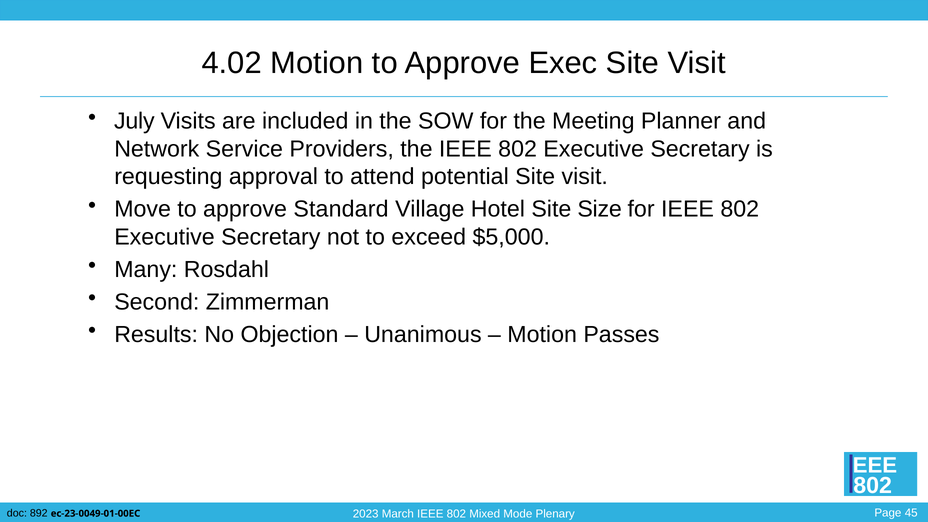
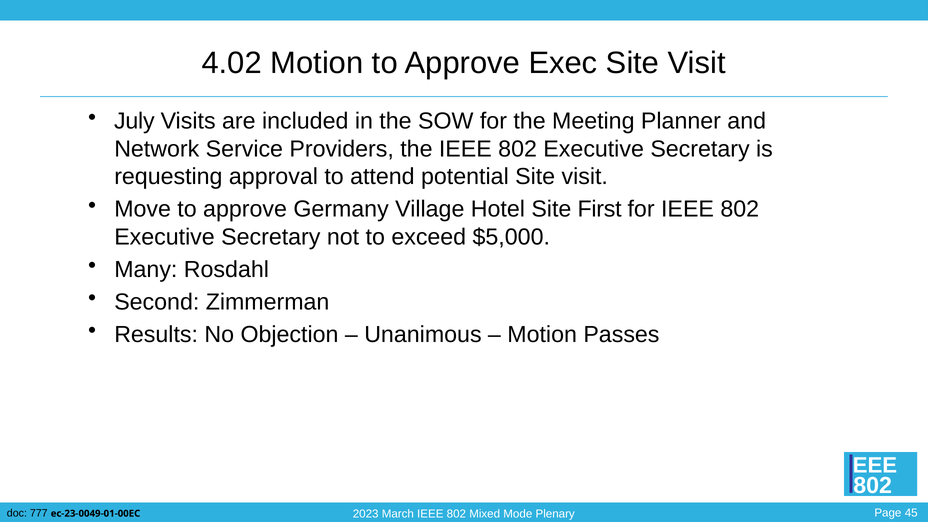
Standard: Standard -> Germany
Size: Size -> First
892: 892 -> 777
